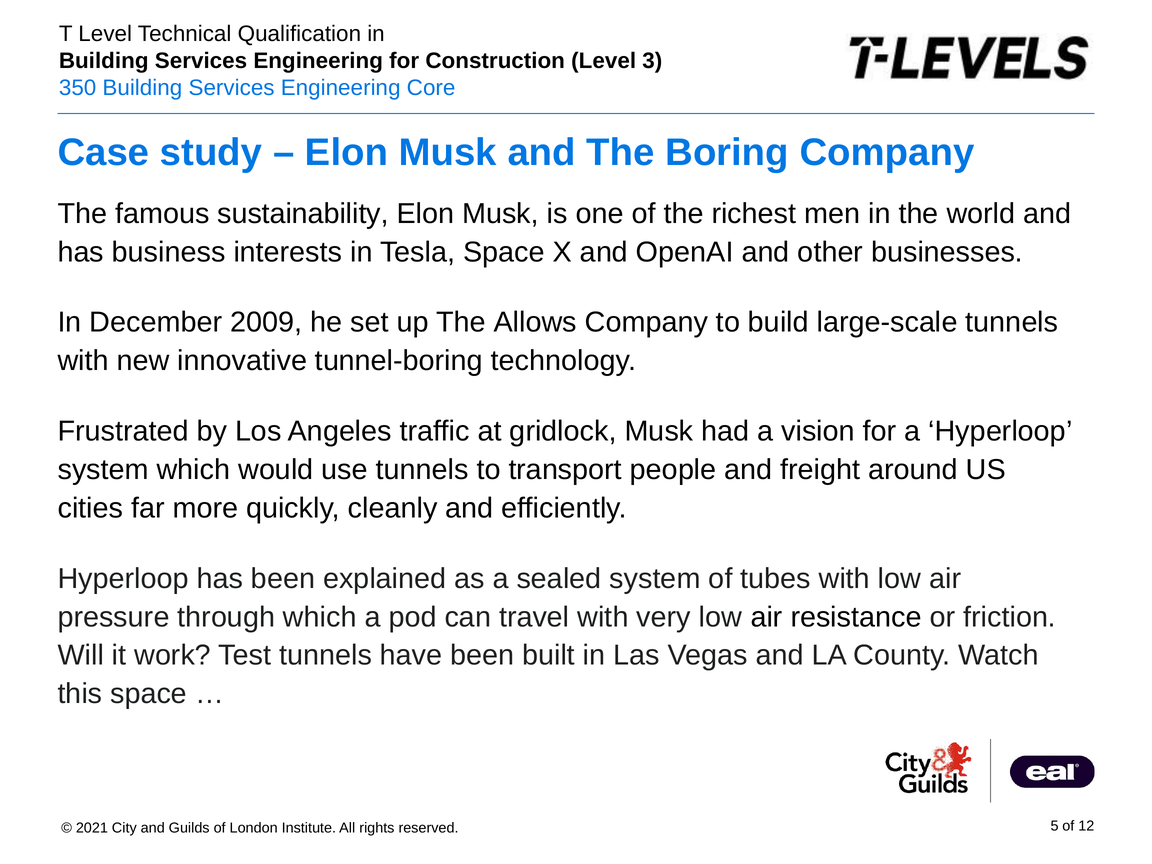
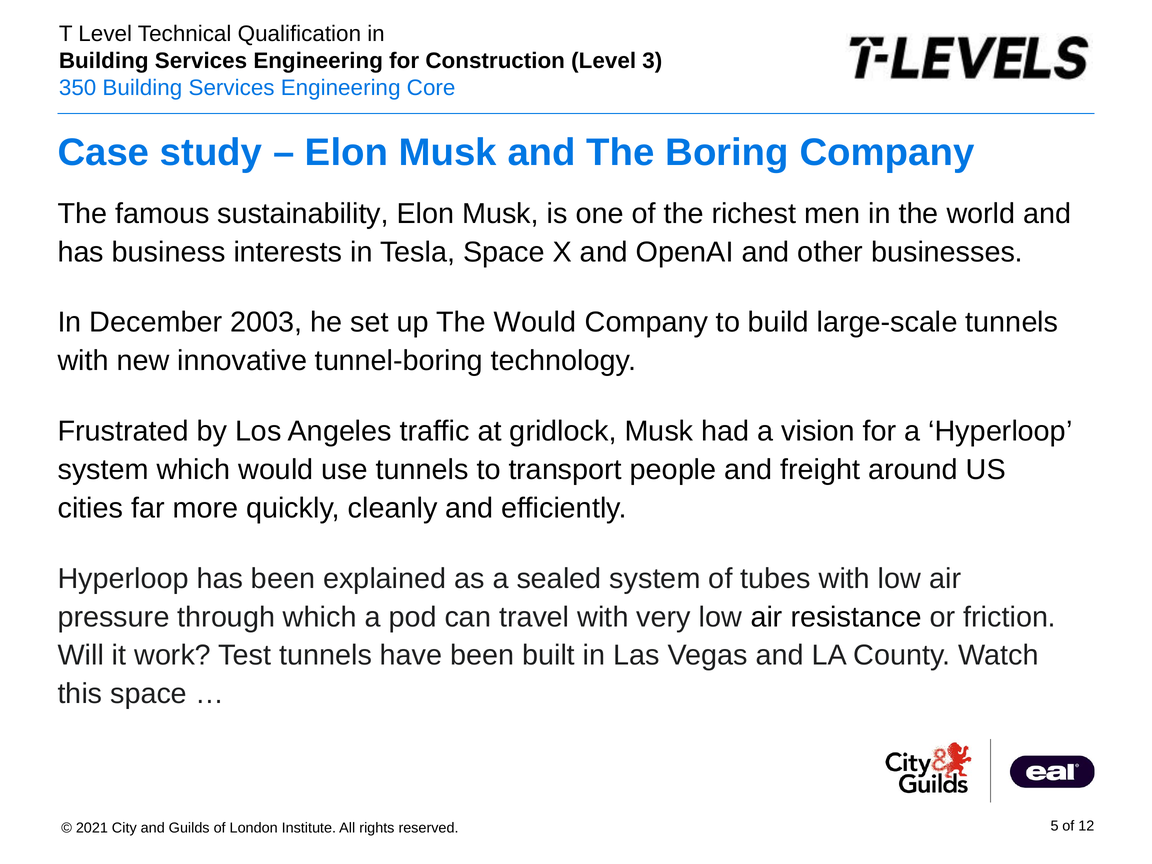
2009: 2009 -> 2003
The Allows: Allows -> Would
